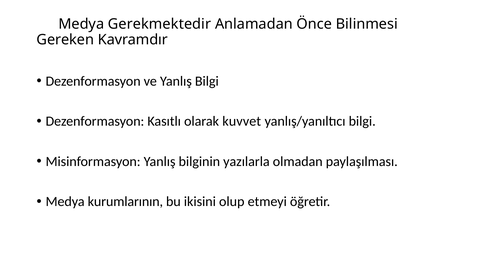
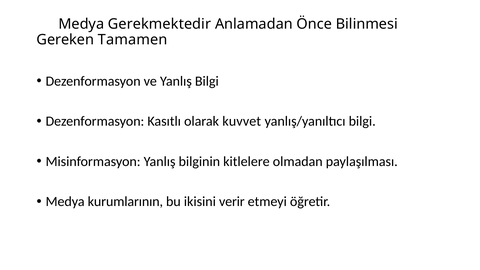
Kavramdır: Kavramdır -> Tamamen
yazılarla: yazılarla -> kitlelere
olup: olup -> verir
